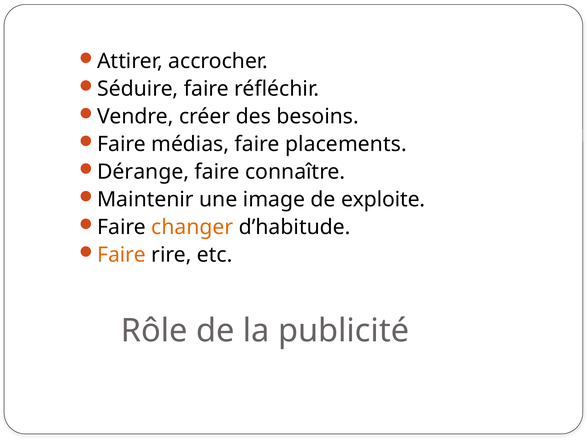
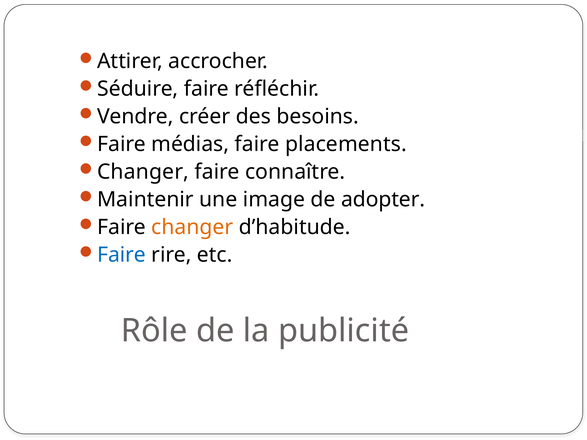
Dérange at (143, 172): Dérange -> Changer
exploite: exploite -> adopter
Faire at (121, 255) colour: orange -> blue
